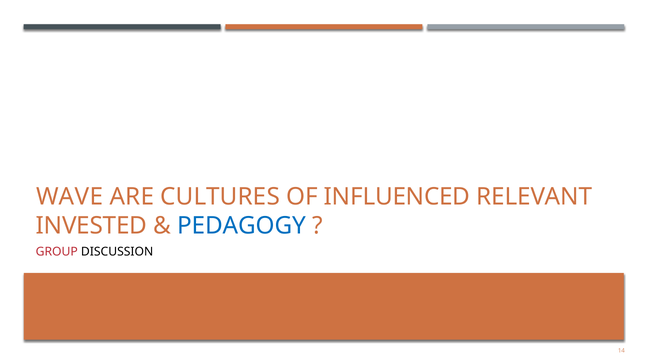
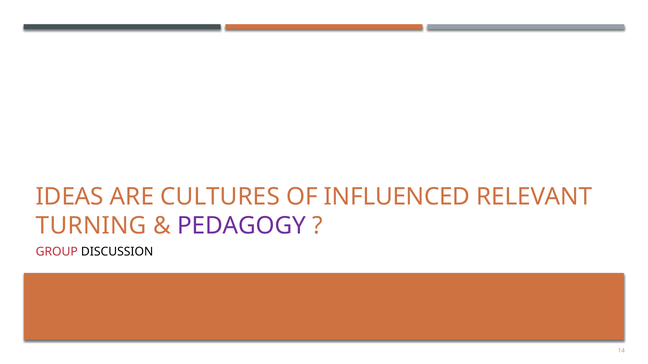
WAVE: WAVE -> IDEAS
INVESTED: INVESTED -> TURNING
PEDAGOGY colour: blue -> purple
